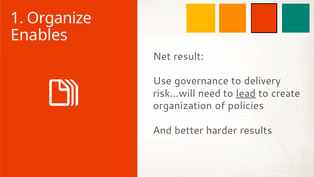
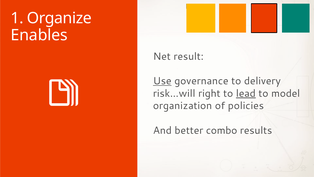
Use underline: none -> present
need: need -> right
create: create -> model
harder: harder -> combo
